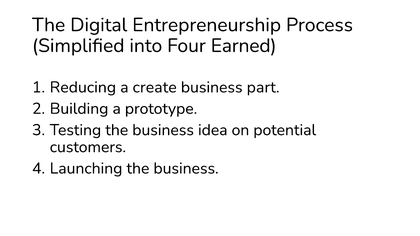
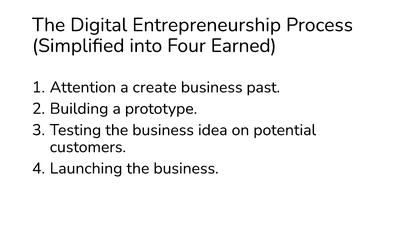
Reducing: Reducing -> Attention
part: part -> past
